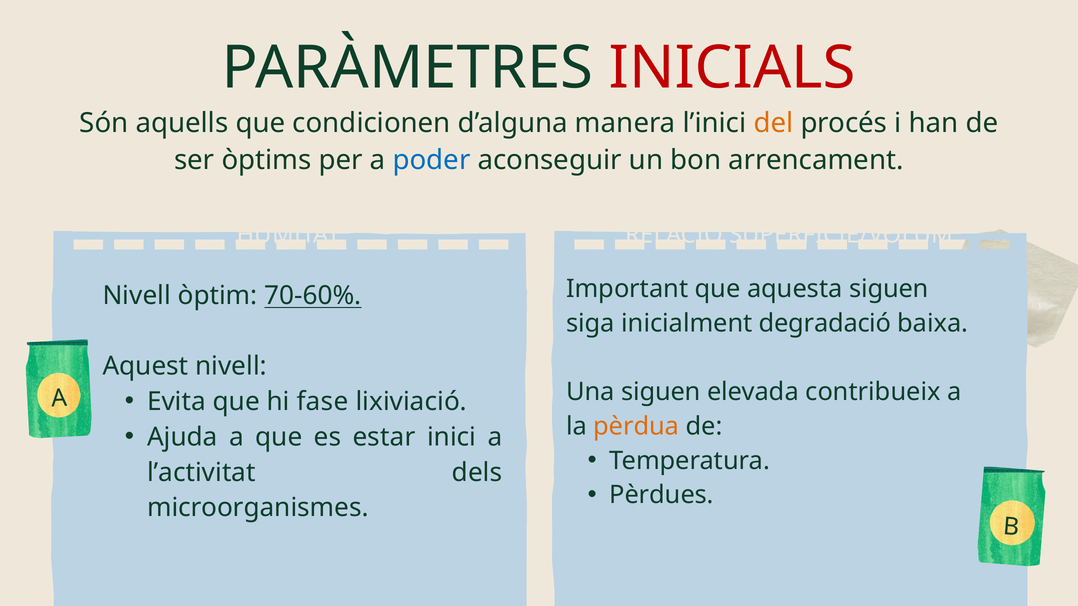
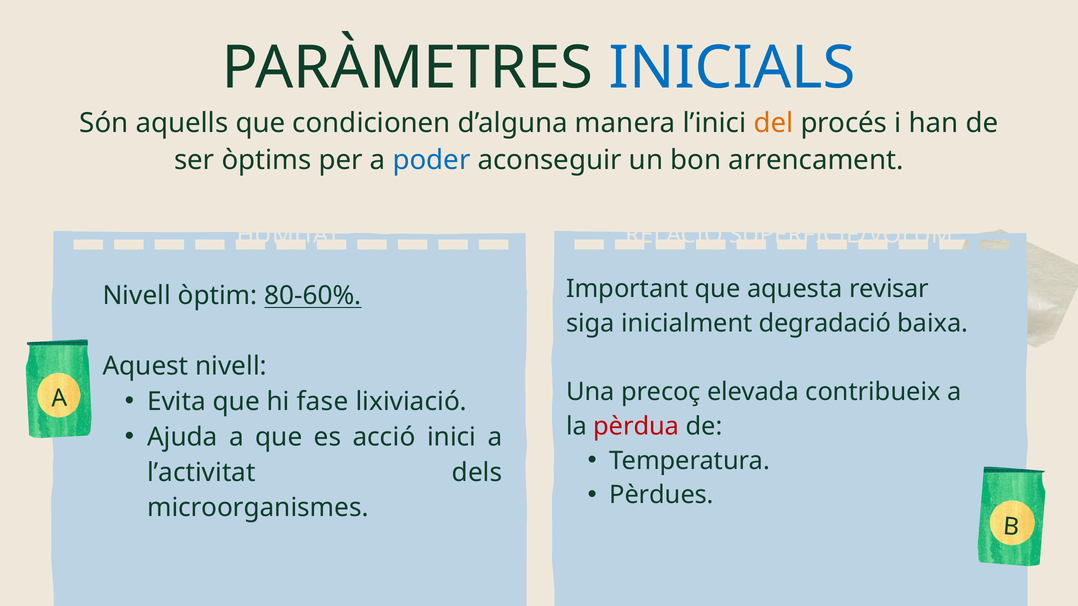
INICIALS colour: red -> blue
aquesta siguen: siguen -> revisar
70-60%: 70-60% -> 80-60%
Una siguen: siguen -> precoç
pèrdua colour: orange -> red
estar: estar -> acció
